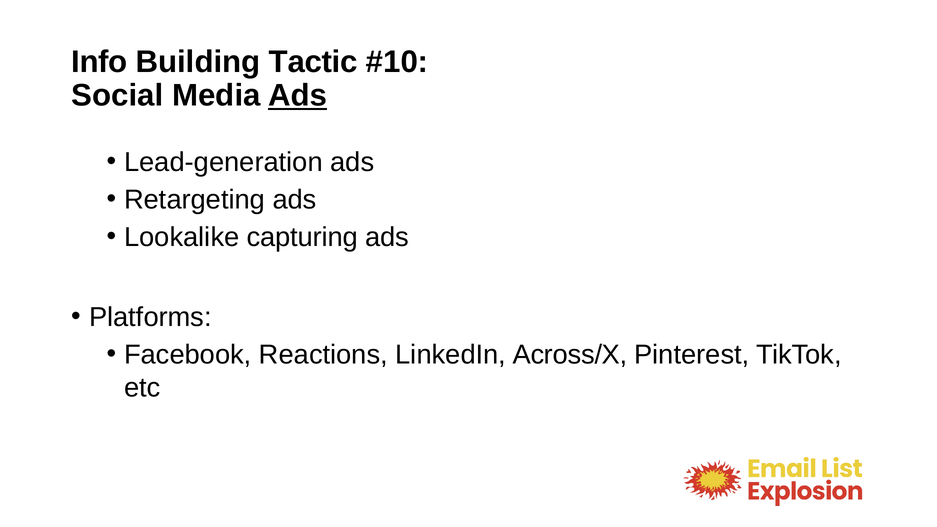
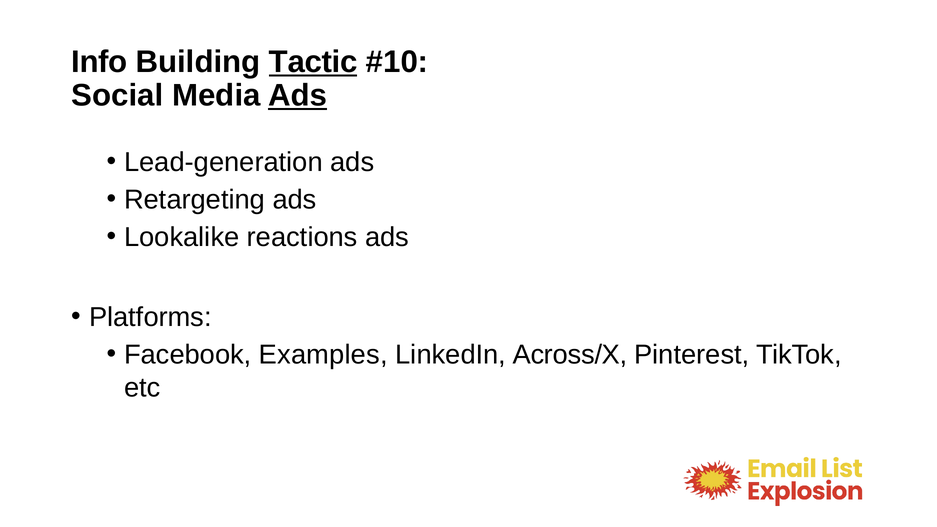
Tactic underline: none -> present
capturing: capturing -> reactions
Reactions: Reactions -> Examples
